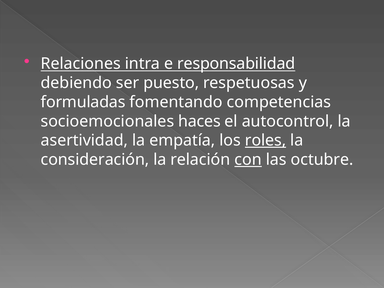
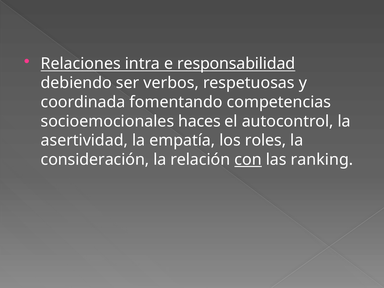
puesto: puesto -> verbos
formuladas: formuladas -> coordinada
roles underline: present -> none
octubre: octubre -> ranking
